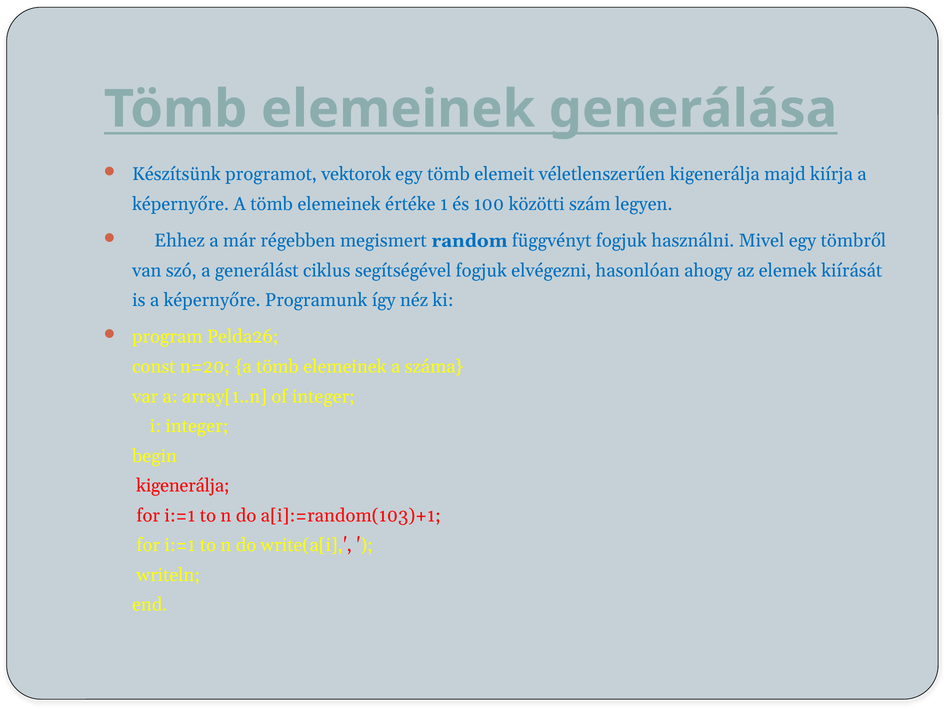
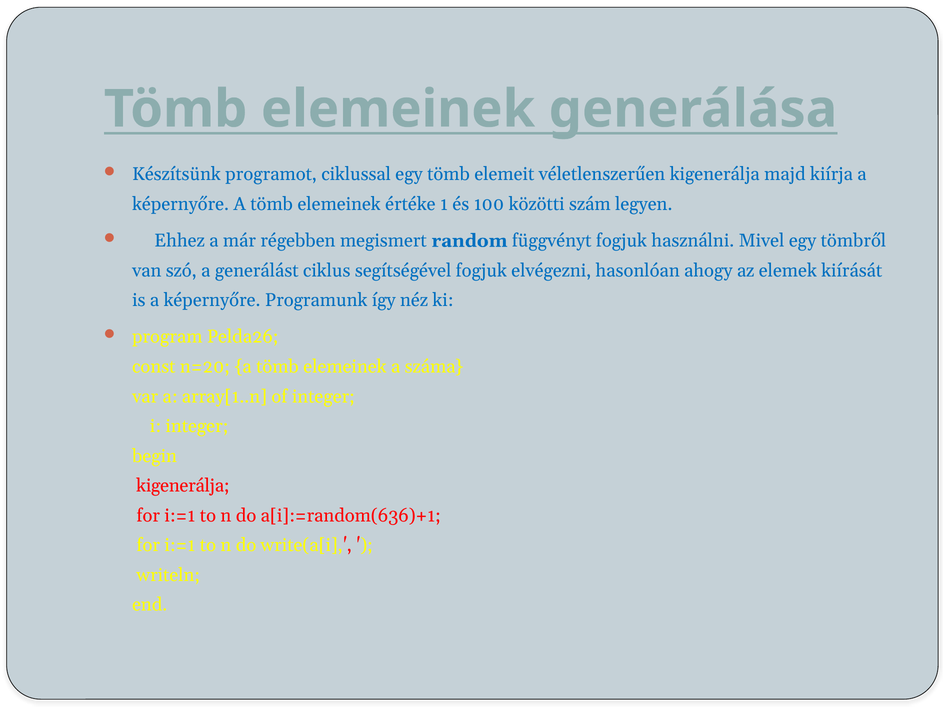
vektorok: vektorok -> ciklussal
a[i]:=random(103)+1: a[i]:=random(103)+1 -> a[i]:=random(636)+1
